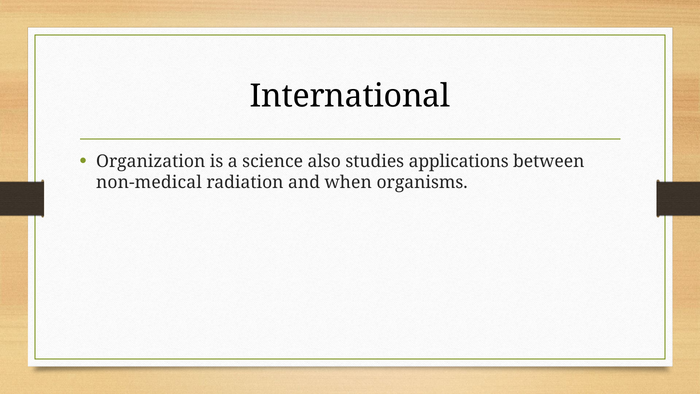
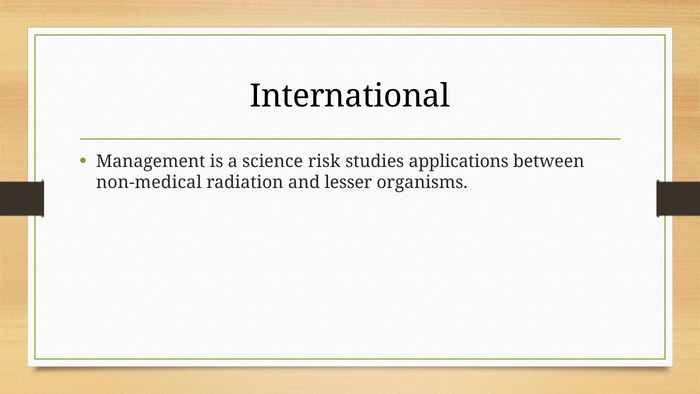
Organization: Organization -> Management
also: also -> risk
when: when -> lesser
